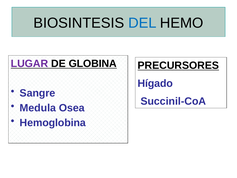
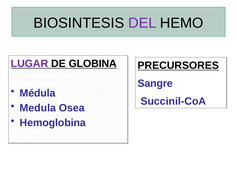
DEL colour: blue -> purple
Hígado: Hígado -> Sangre
Sangre: Sangre -> Médula
